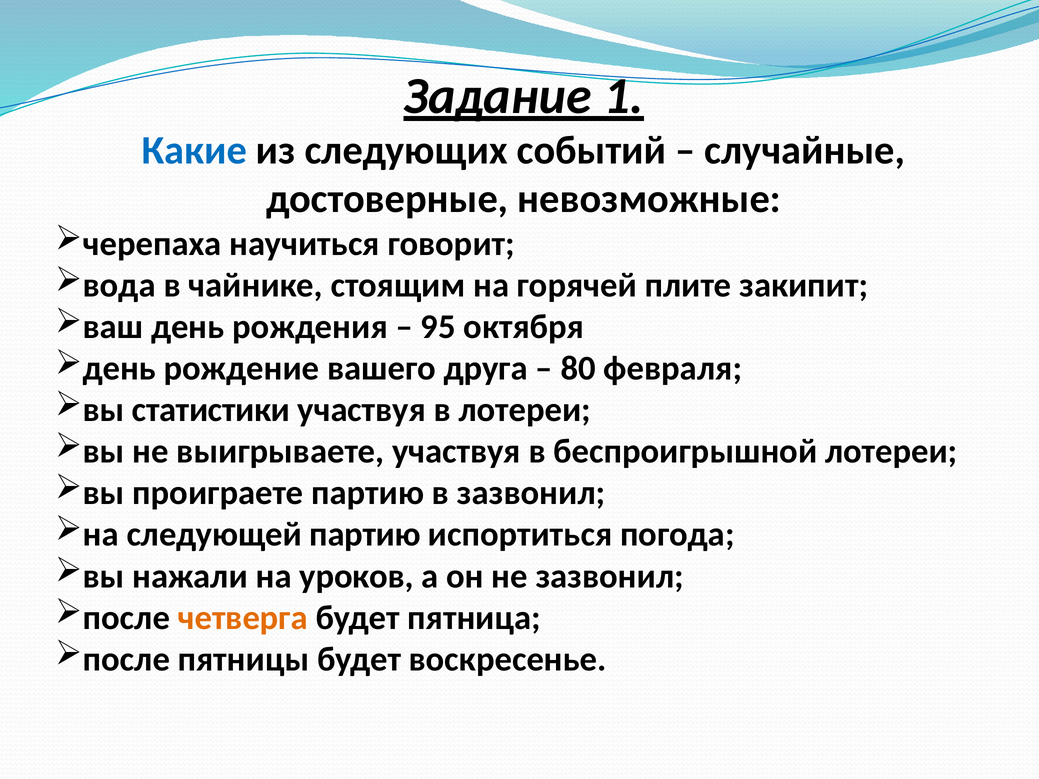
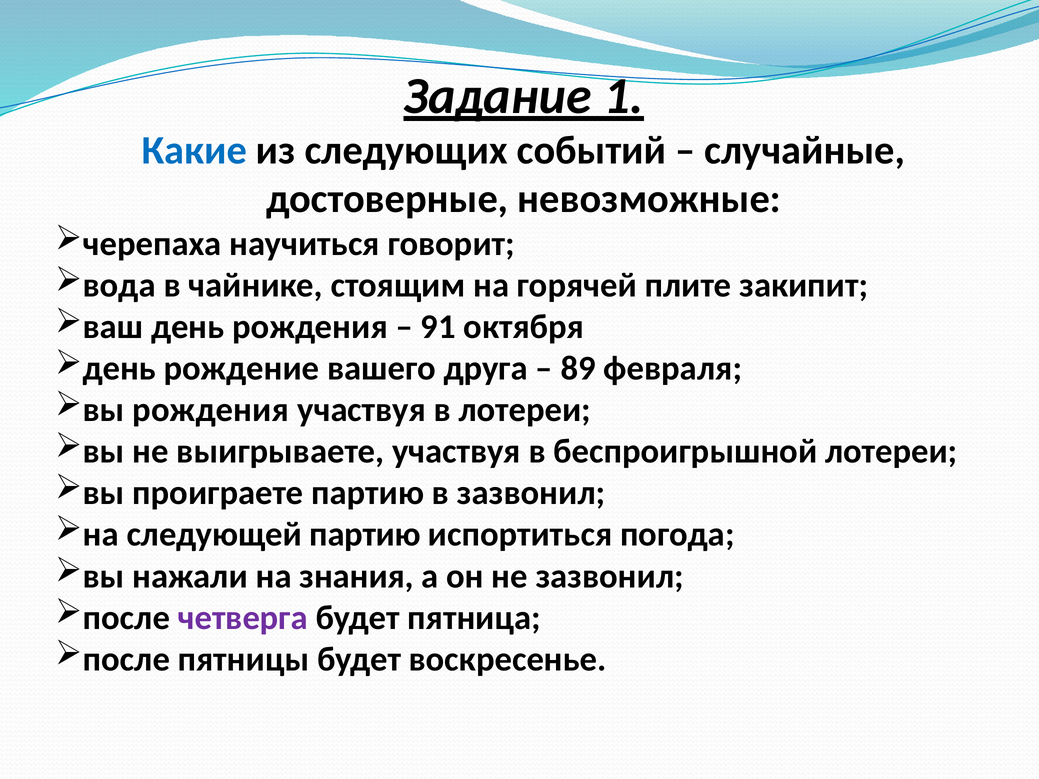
95: 95 -> 91
80: 80 -> 89
вы статистики: статистики -> рождения
уроков: уроков -> знания
четверга colour: orange -> purple
